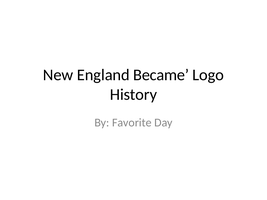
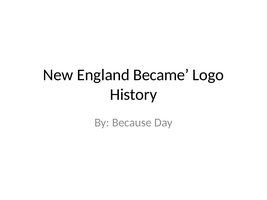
Favorite: Favorite -> Because
